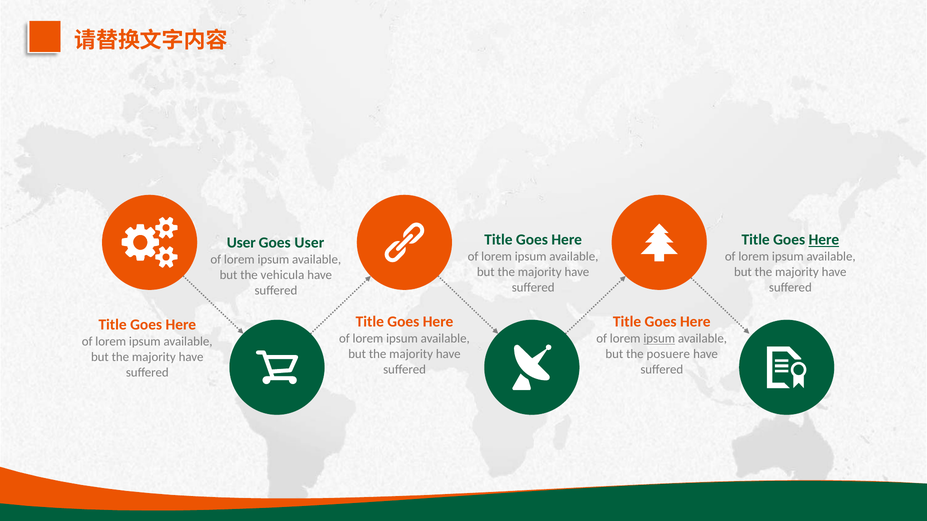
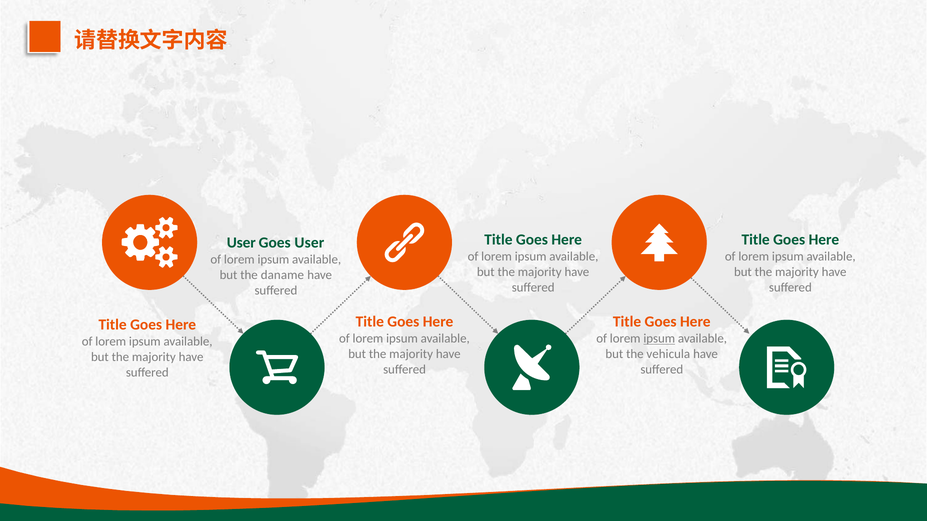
Here at (824, 240) underline: present -> none
vehicula: vehicula -> daname
posuere: posuere -> vehicula
